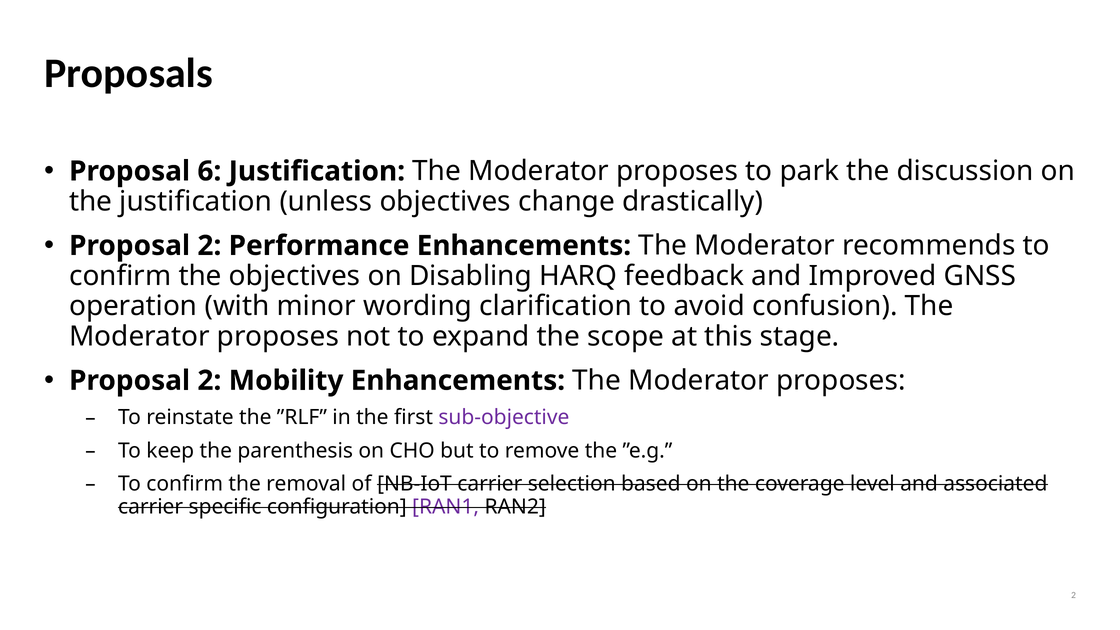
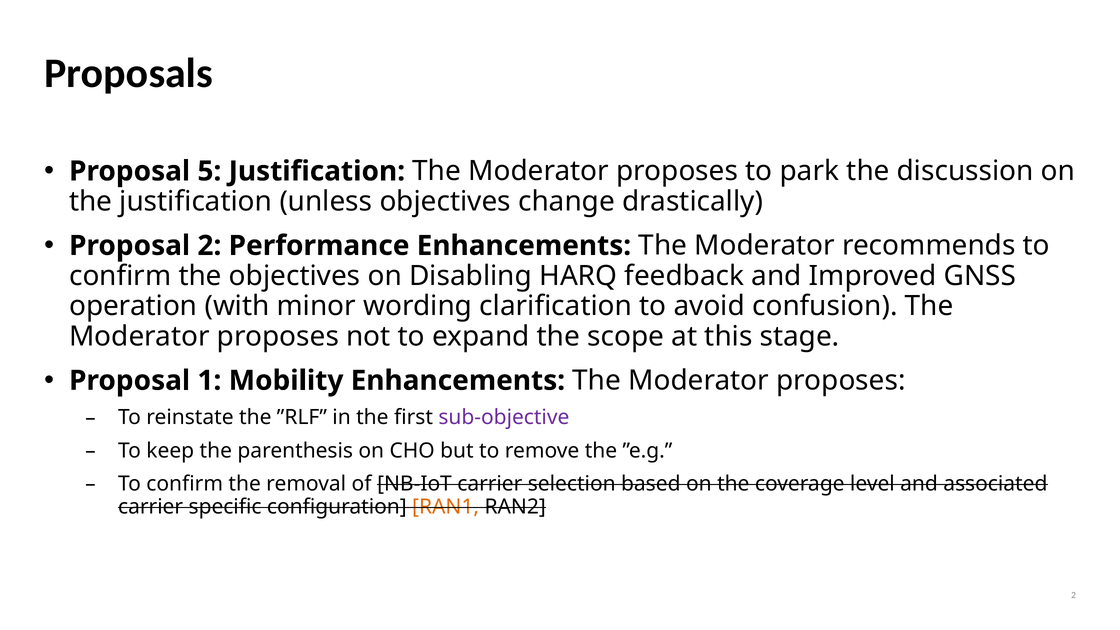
6: 6 -> 5
2 at (209, 380): 2 -> 1
RAN1 colour: purple -> orange
